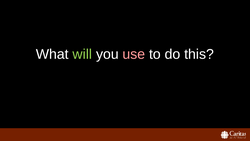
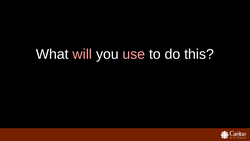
will colour: light green -> pink
